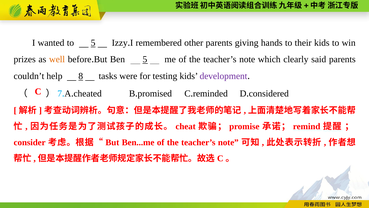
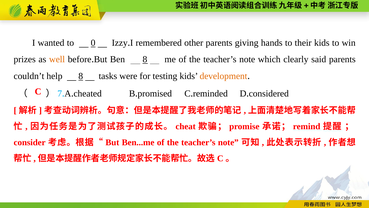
to 5: 5 -> 0
Ben 5: 5 -> 8
development colour: purple -> orange
